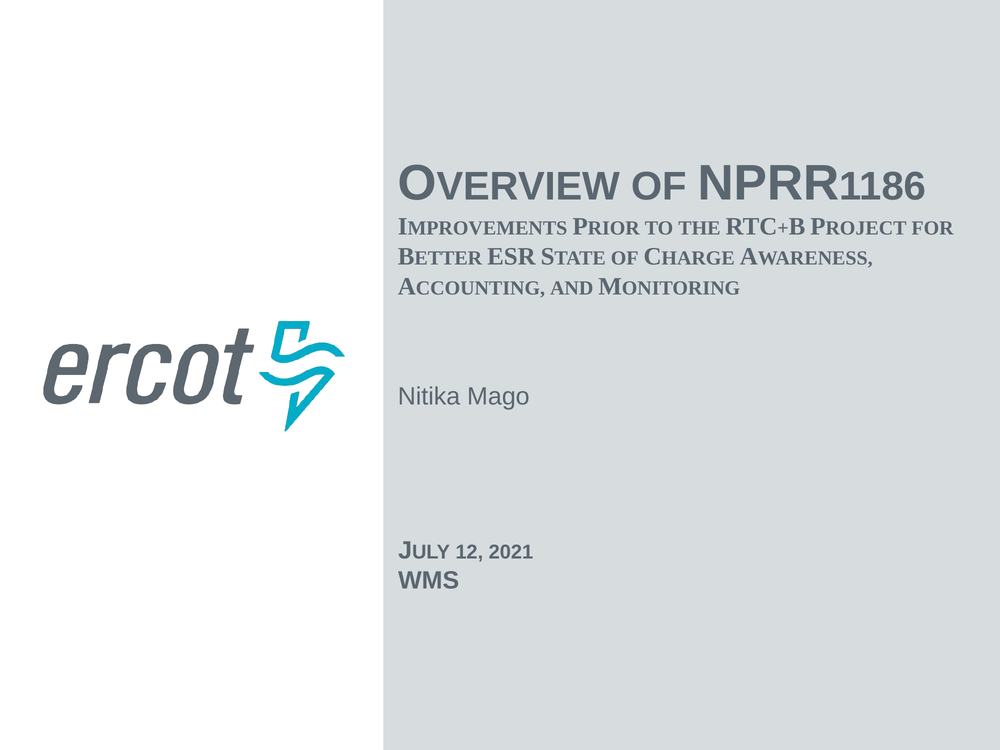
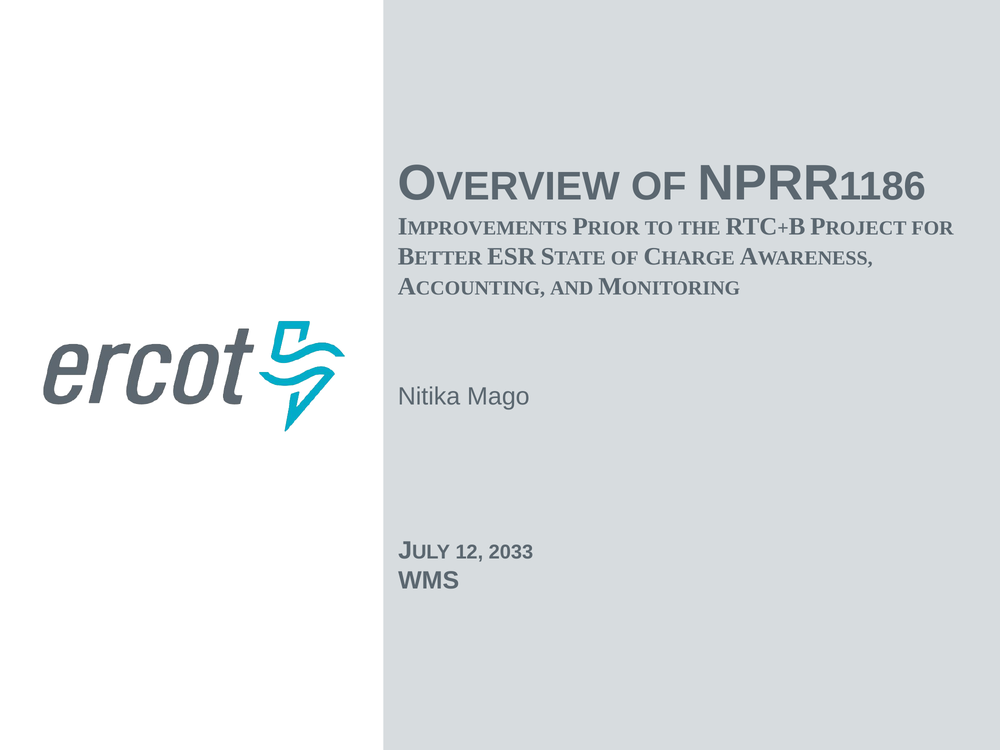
2021: 2021 -> 2033
